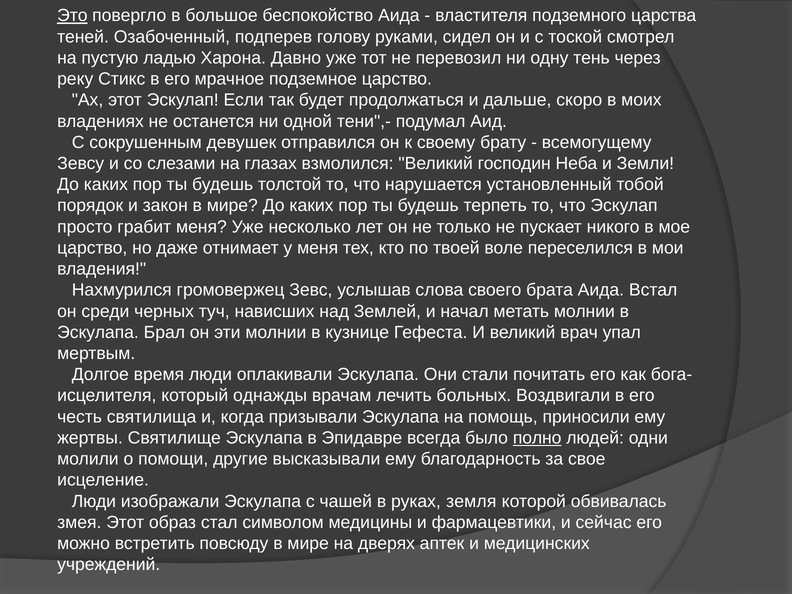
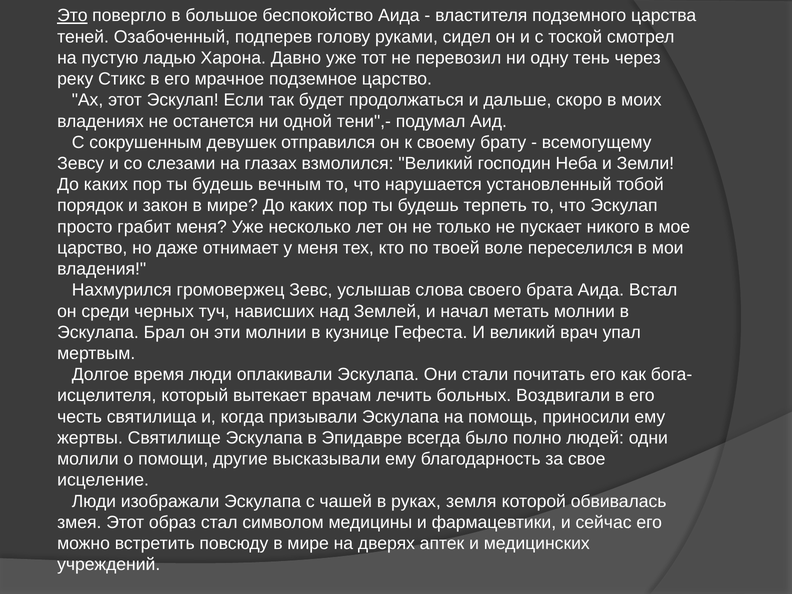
толстой: толстой -> вечным
однажды: однажды -> вытекает
полно underline: present -> none
